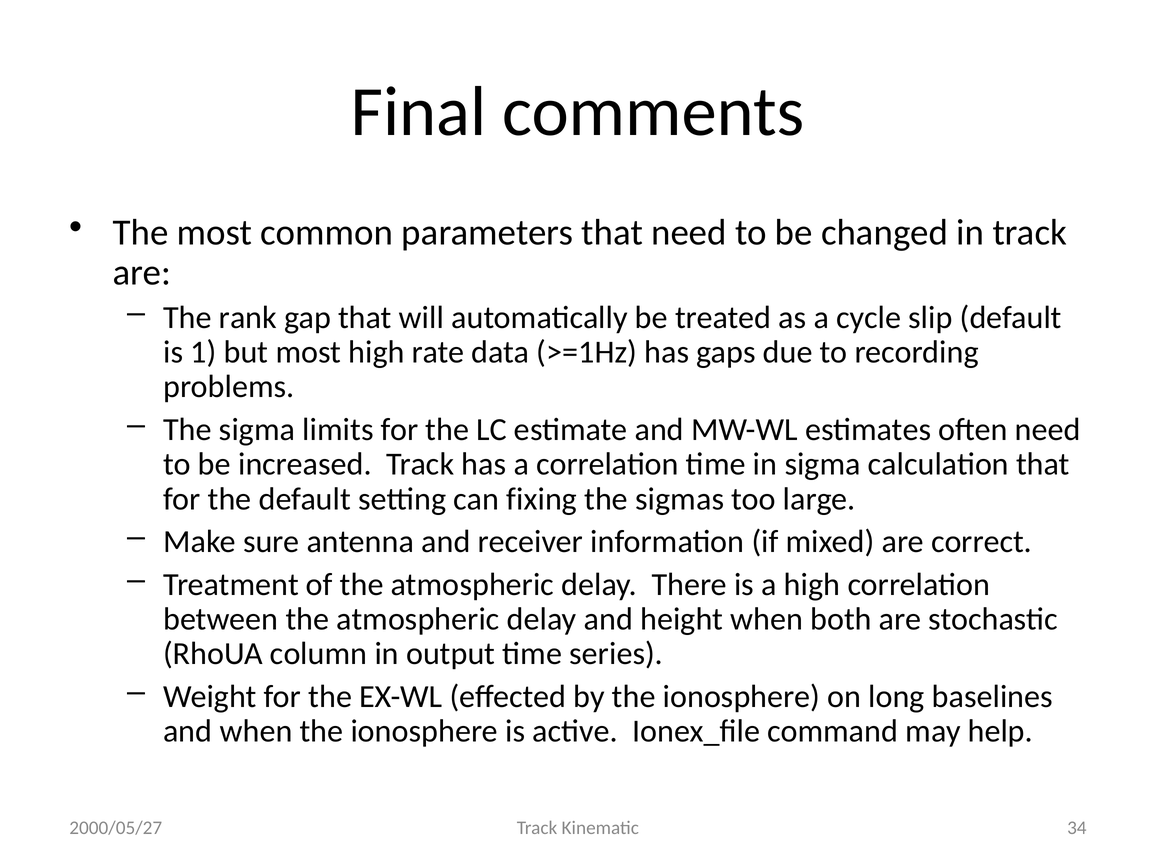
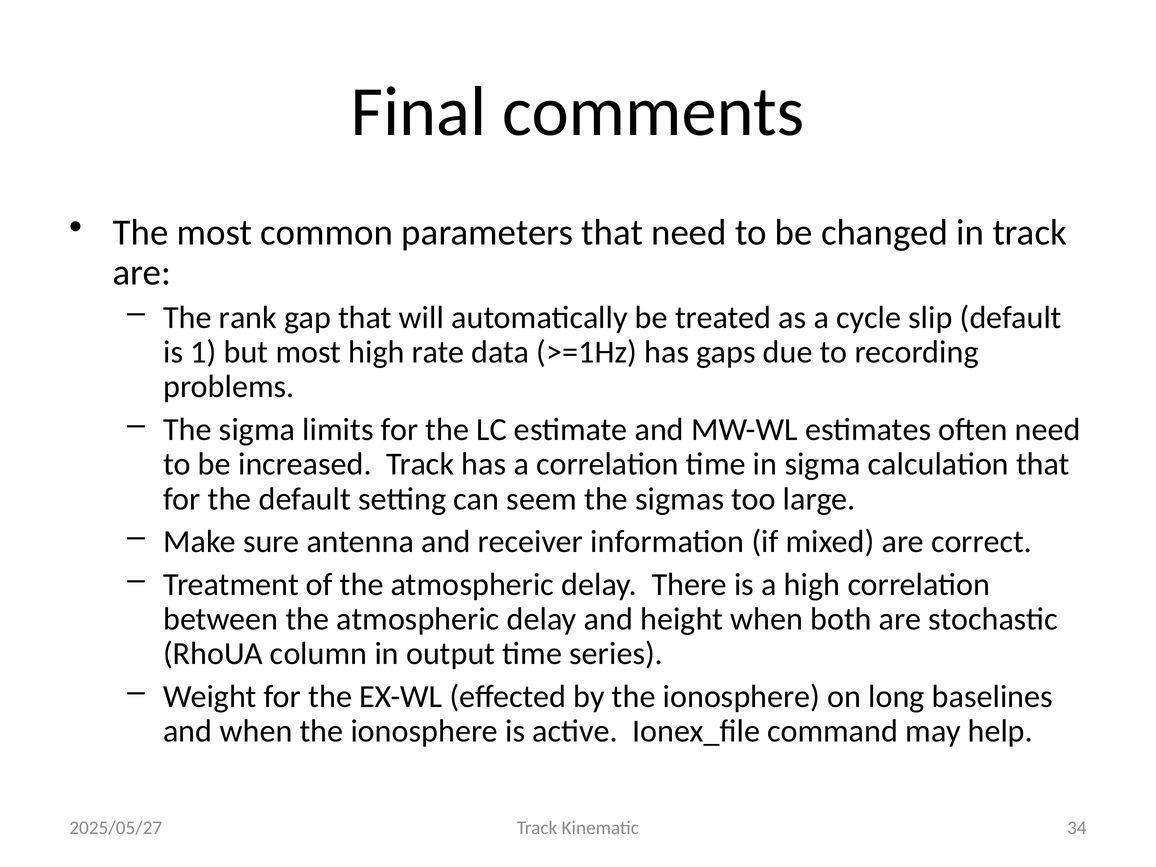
fixing: fixing -> seem
2000/05/27: 2000/05/27 -> 2025/05/27
